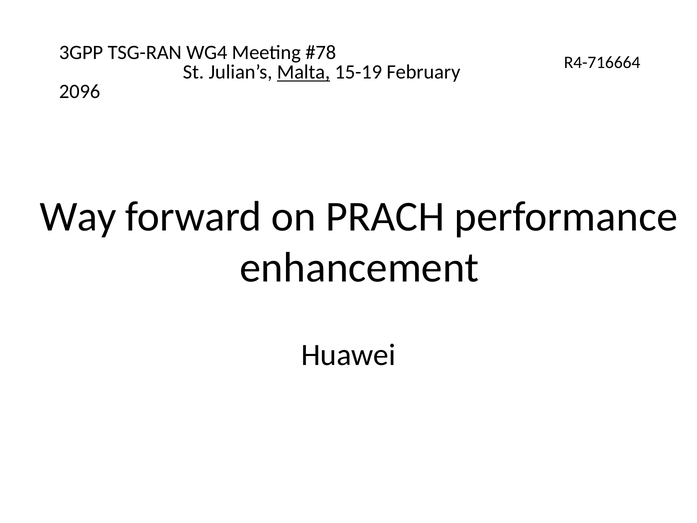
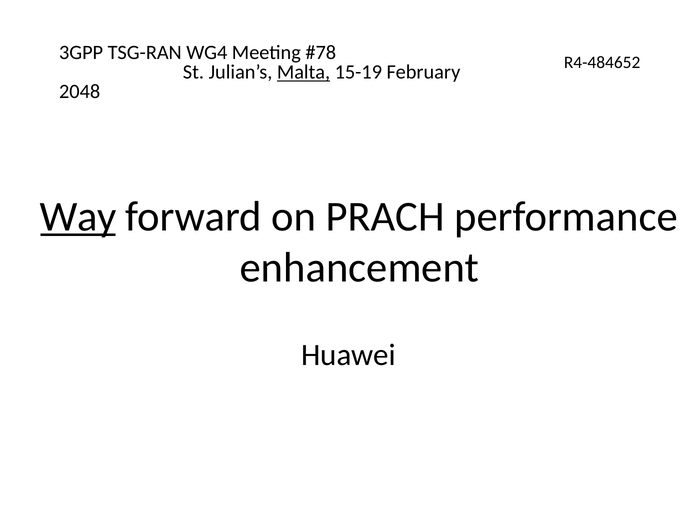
R4-716664: R4-716664 -> R4-484652
2096: 2096 -> 2048
Way underline: none -> present
